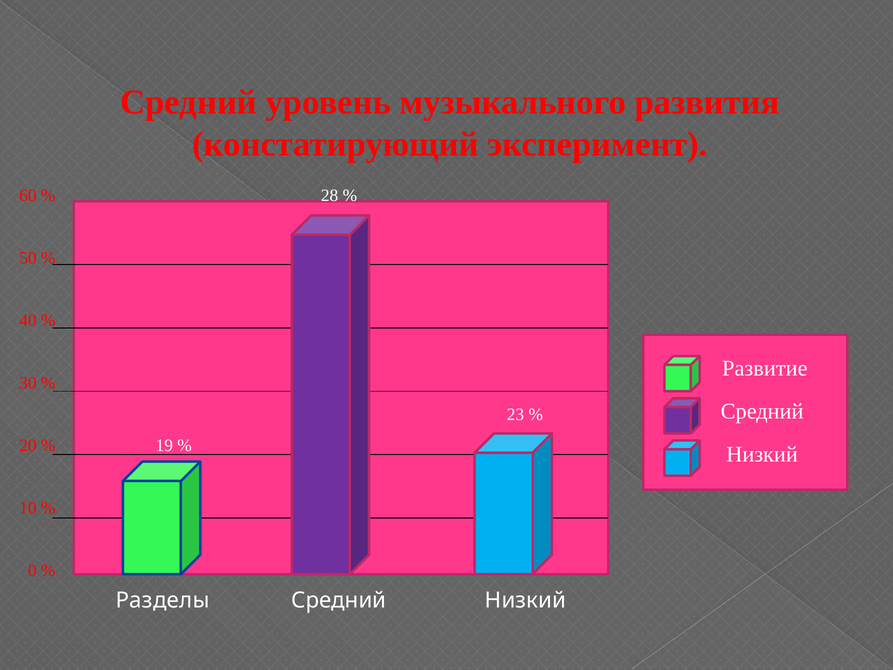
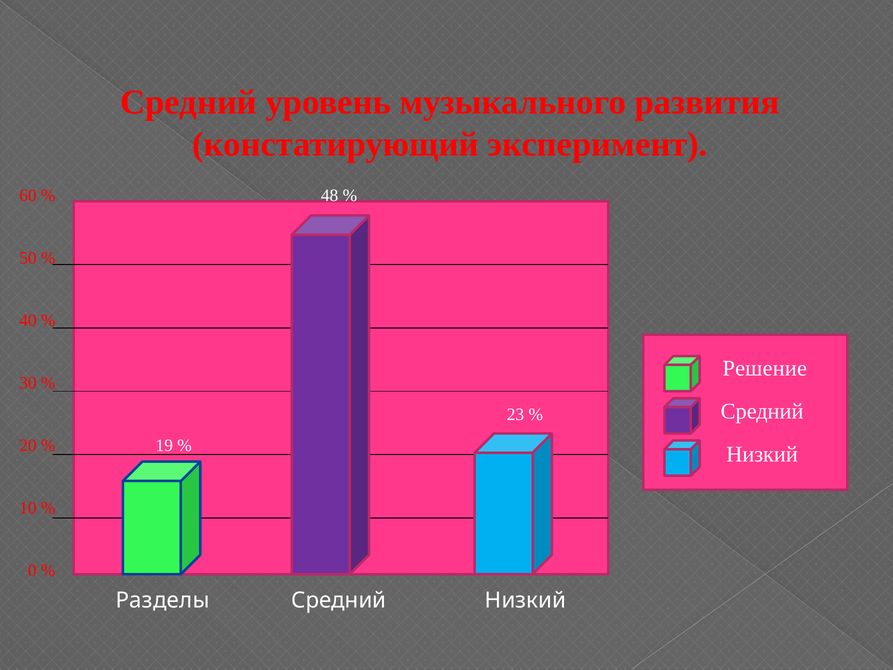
28: 28 -> 48
Развитие: Развитие -> Решение
